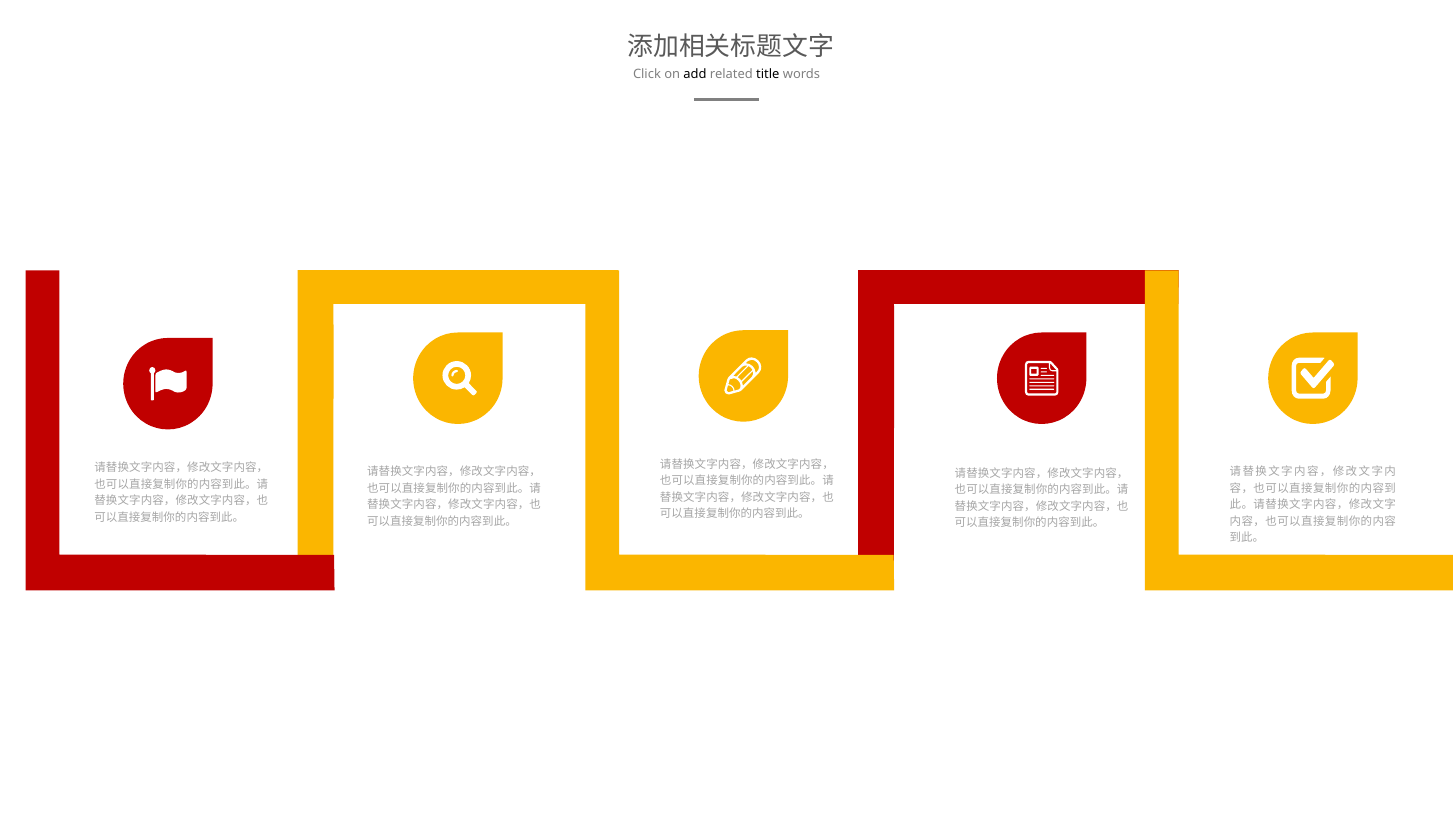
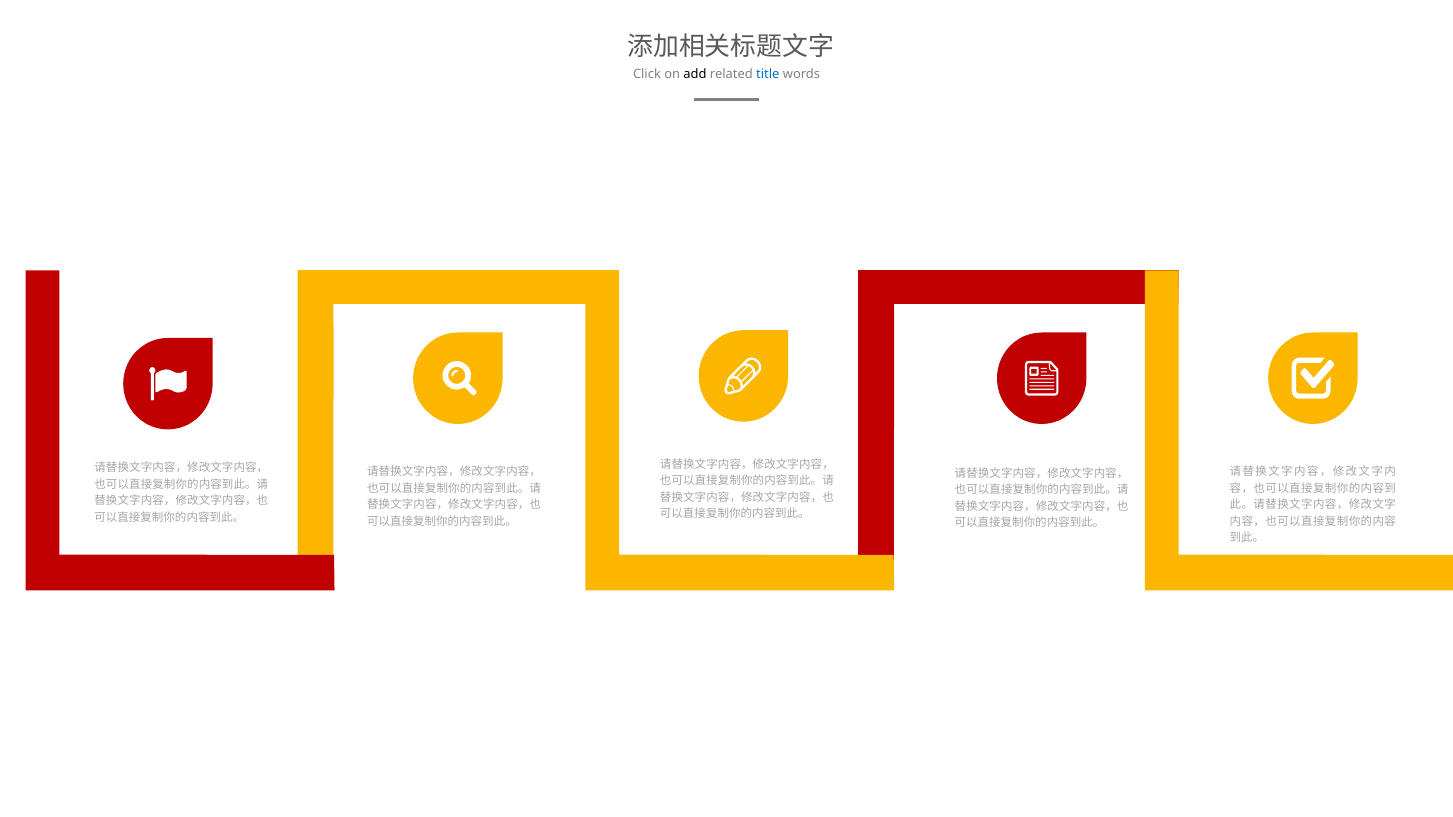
title colour: black -> blue
